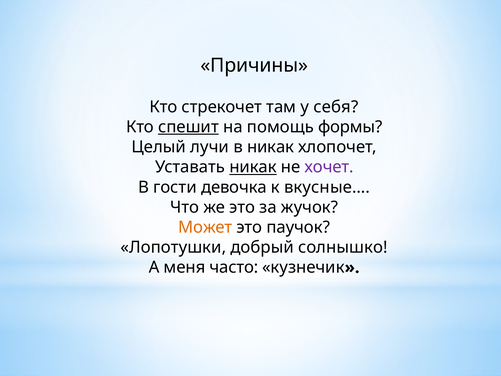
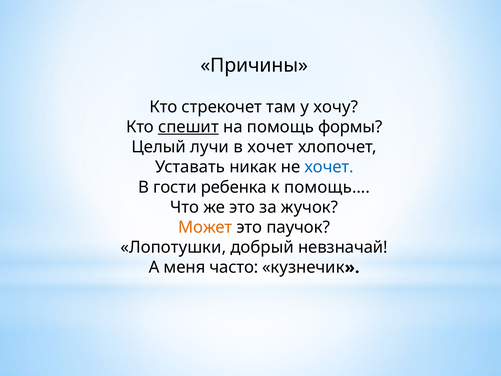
себя: себя -> хочу
в никак: никак -> хочет
никак at (253, 167) underline: present -> none
хочет at (329, 167) colour: purple -> blue
девочка: девочка -> ребенка
вкусные…: вкусные… -> помощь…
солнышко: солнышко -> невзначай
